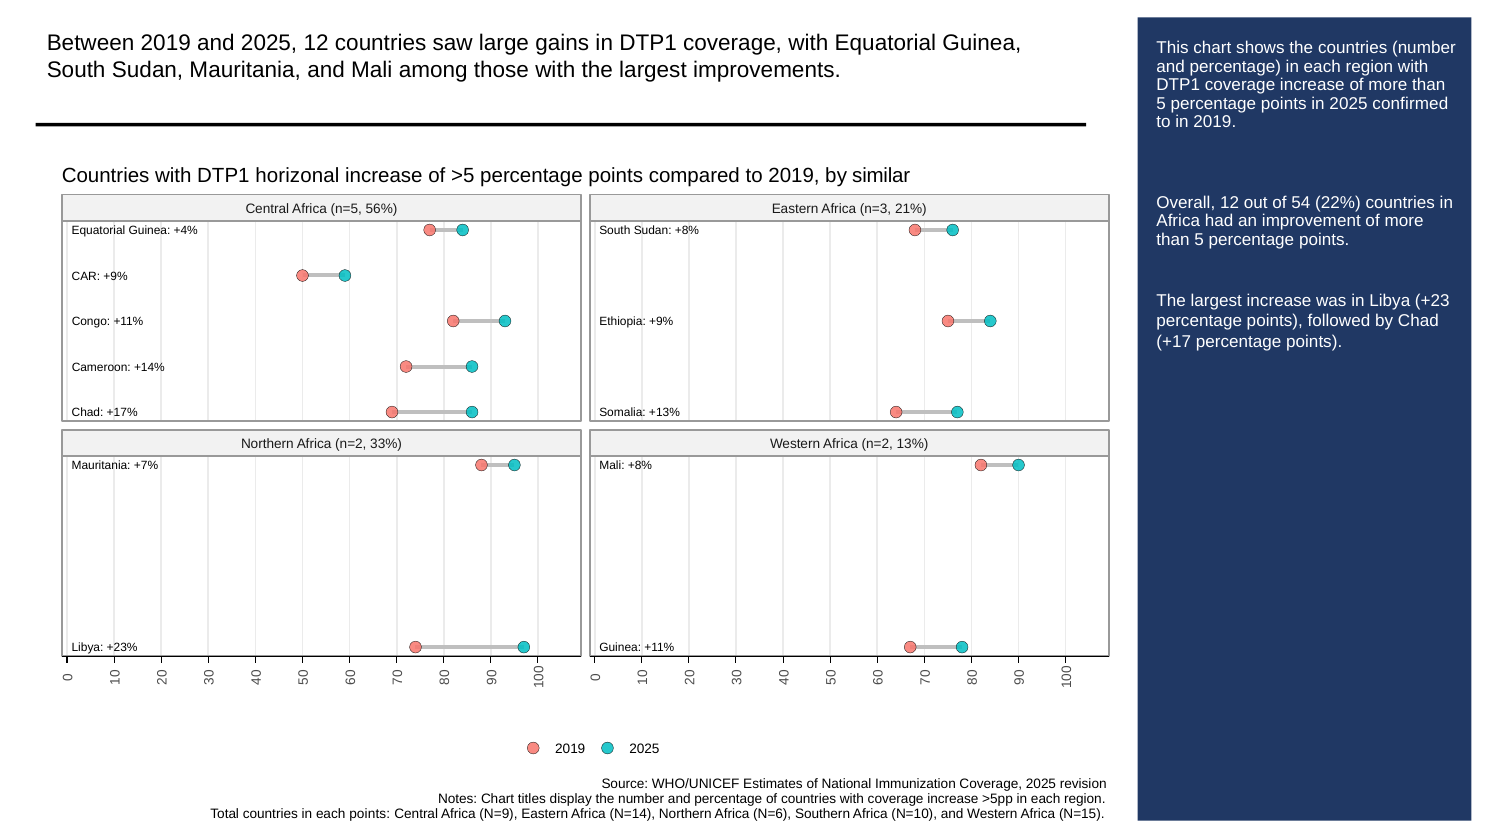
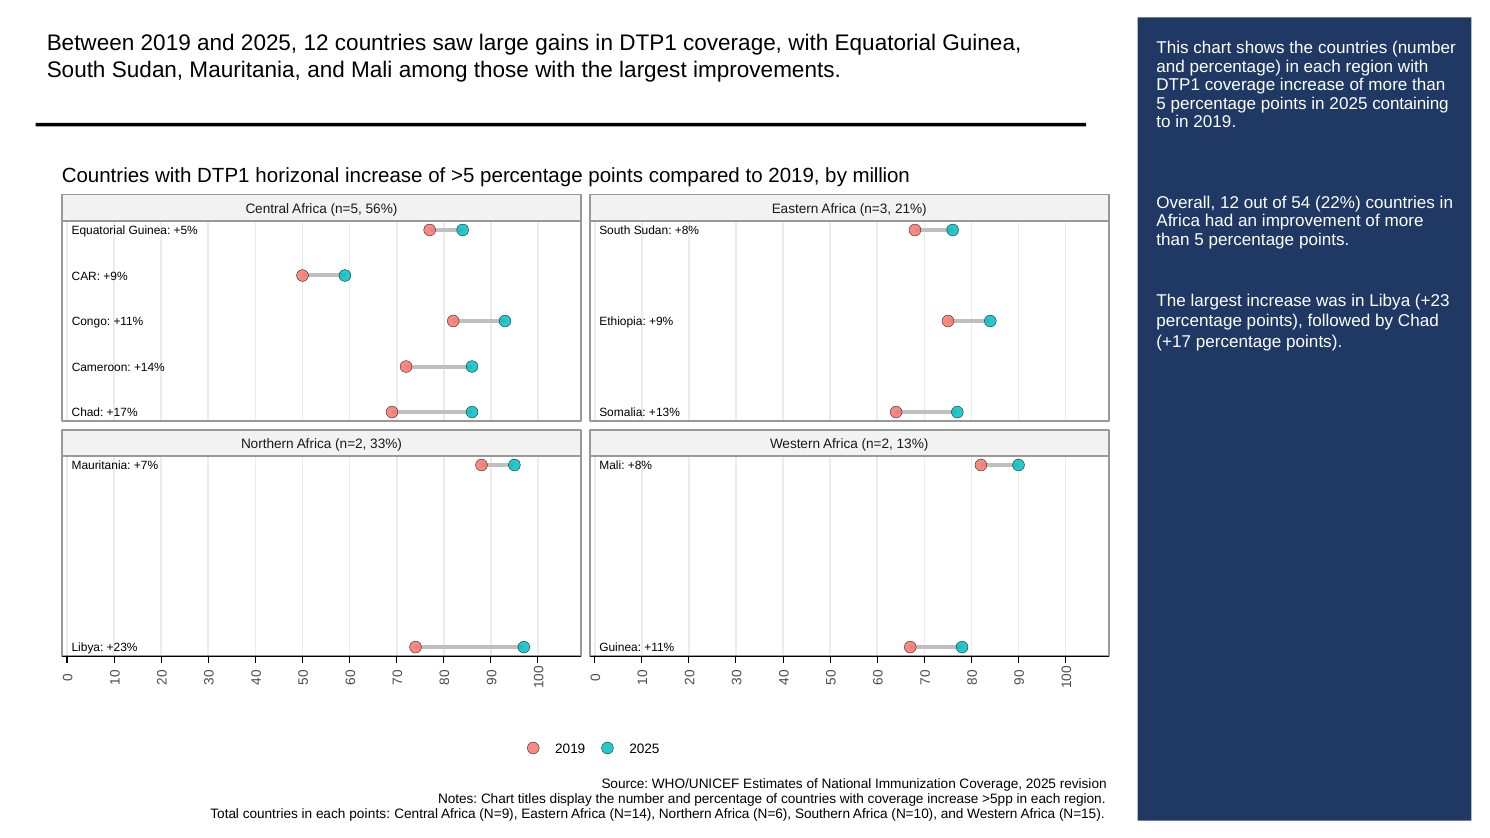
confirmed: confirmed -> containing
similar: similar -> million
+4%: +4% -> +5%
